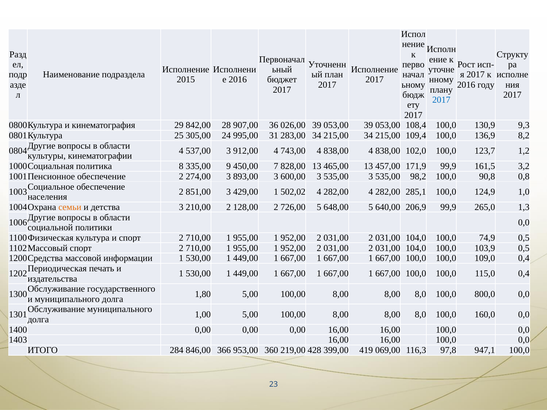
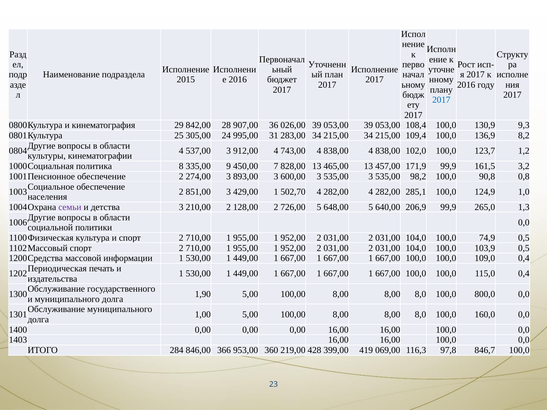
502,02: 502,02 -> 502,70
семьи colour: orange -> purple
1,80: 1,80 -> 1,90
947,1: 947,1 -> 846,7
